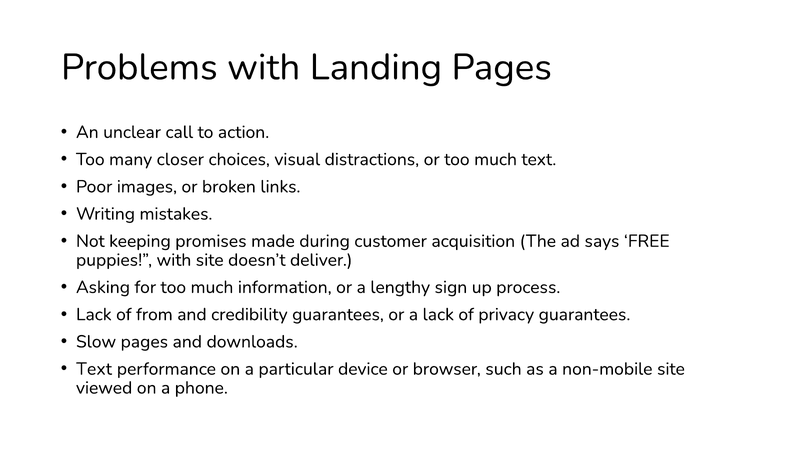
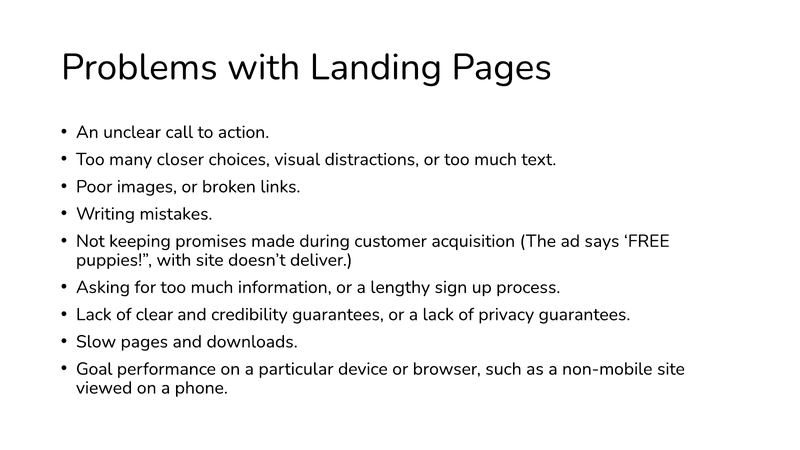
from: from -> clear
Text at (94, 369): Text -> Goal
